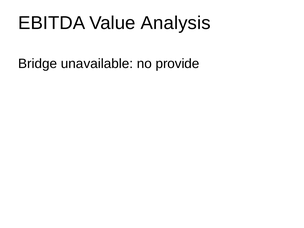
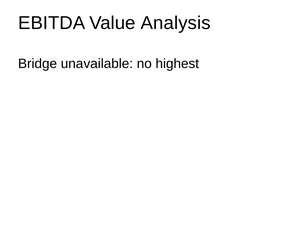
provide: provide -> highest
